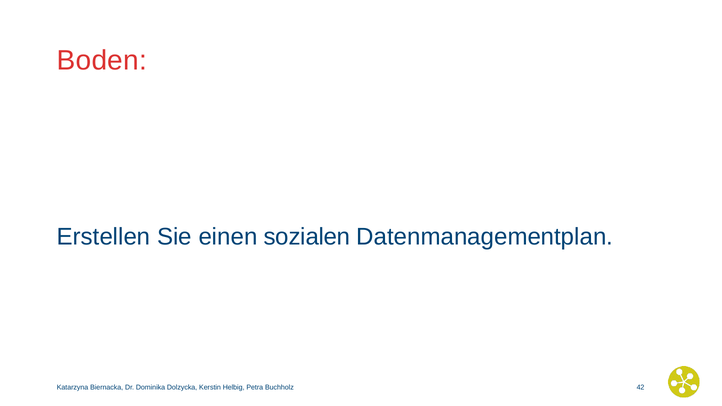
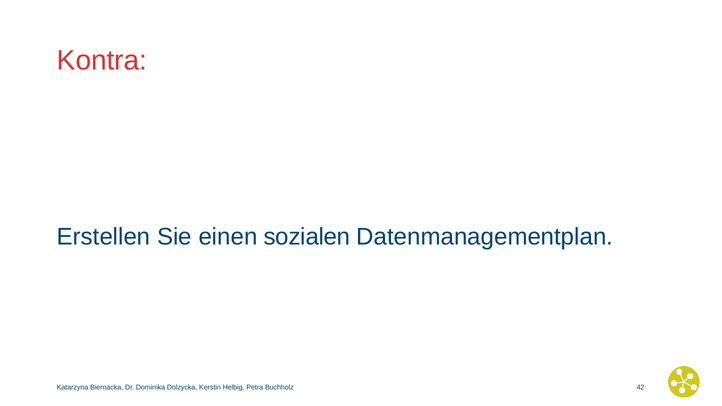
Boden: Boden -> Kontra
